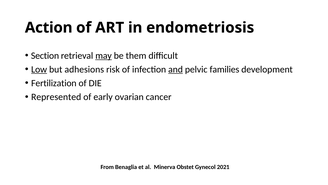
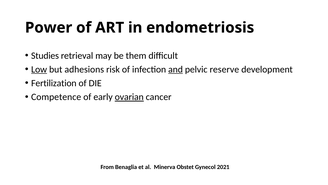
Action: Action -> Power
Section: Section -> Studies
may underline: present -> none
families: families -> reserve
Represented: Represented -> Competence
ovarian underline: none -> present
